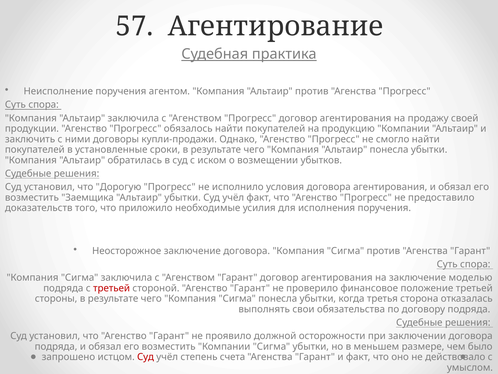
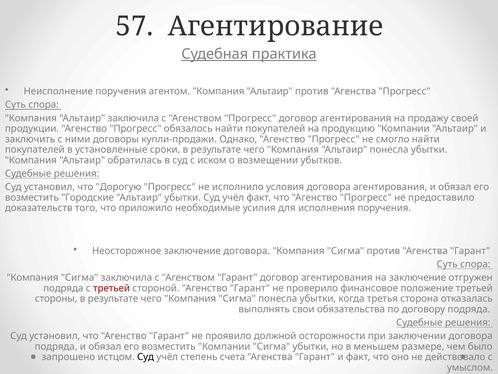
Заемщика: Заемщика -> Городские
моделью: моделью -> отгружен
Суд at (146, 357) colour: red -> black
